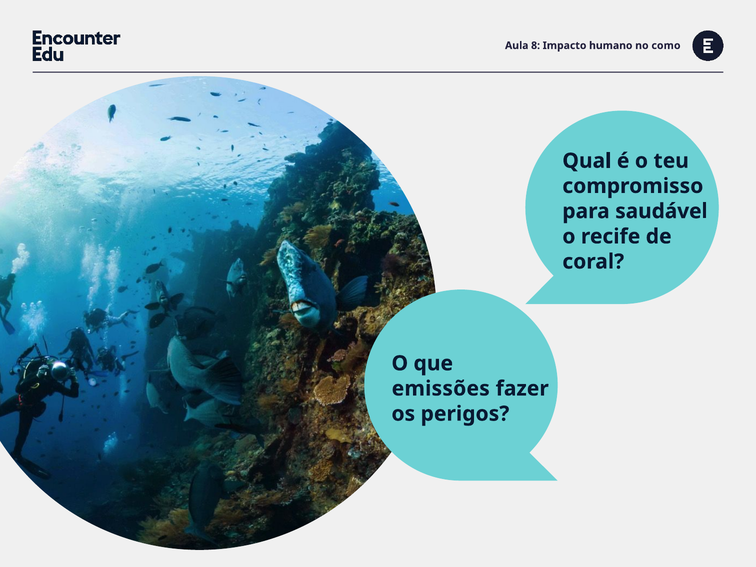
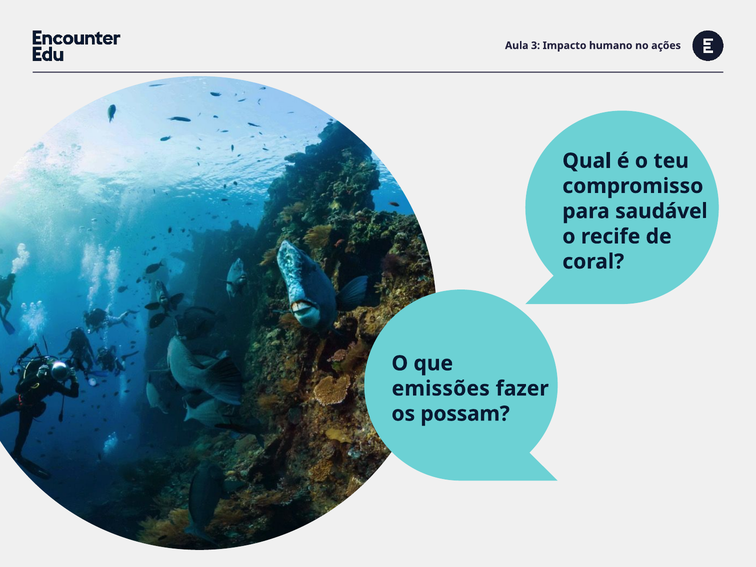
8: 8 -> 3
como: como -> ações
perigos: perigos -> possam
